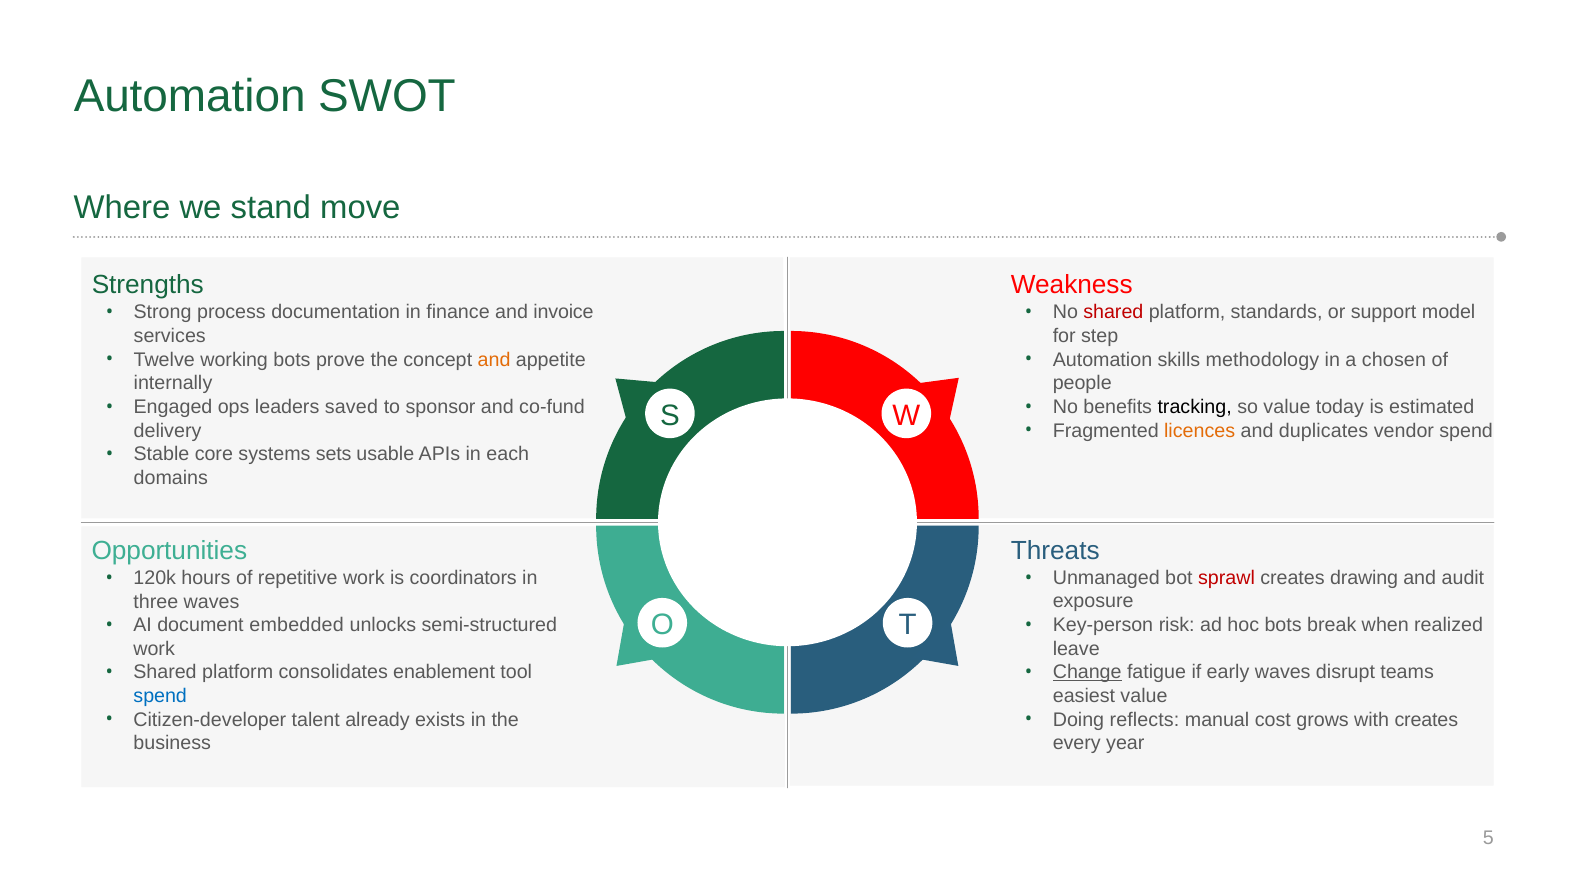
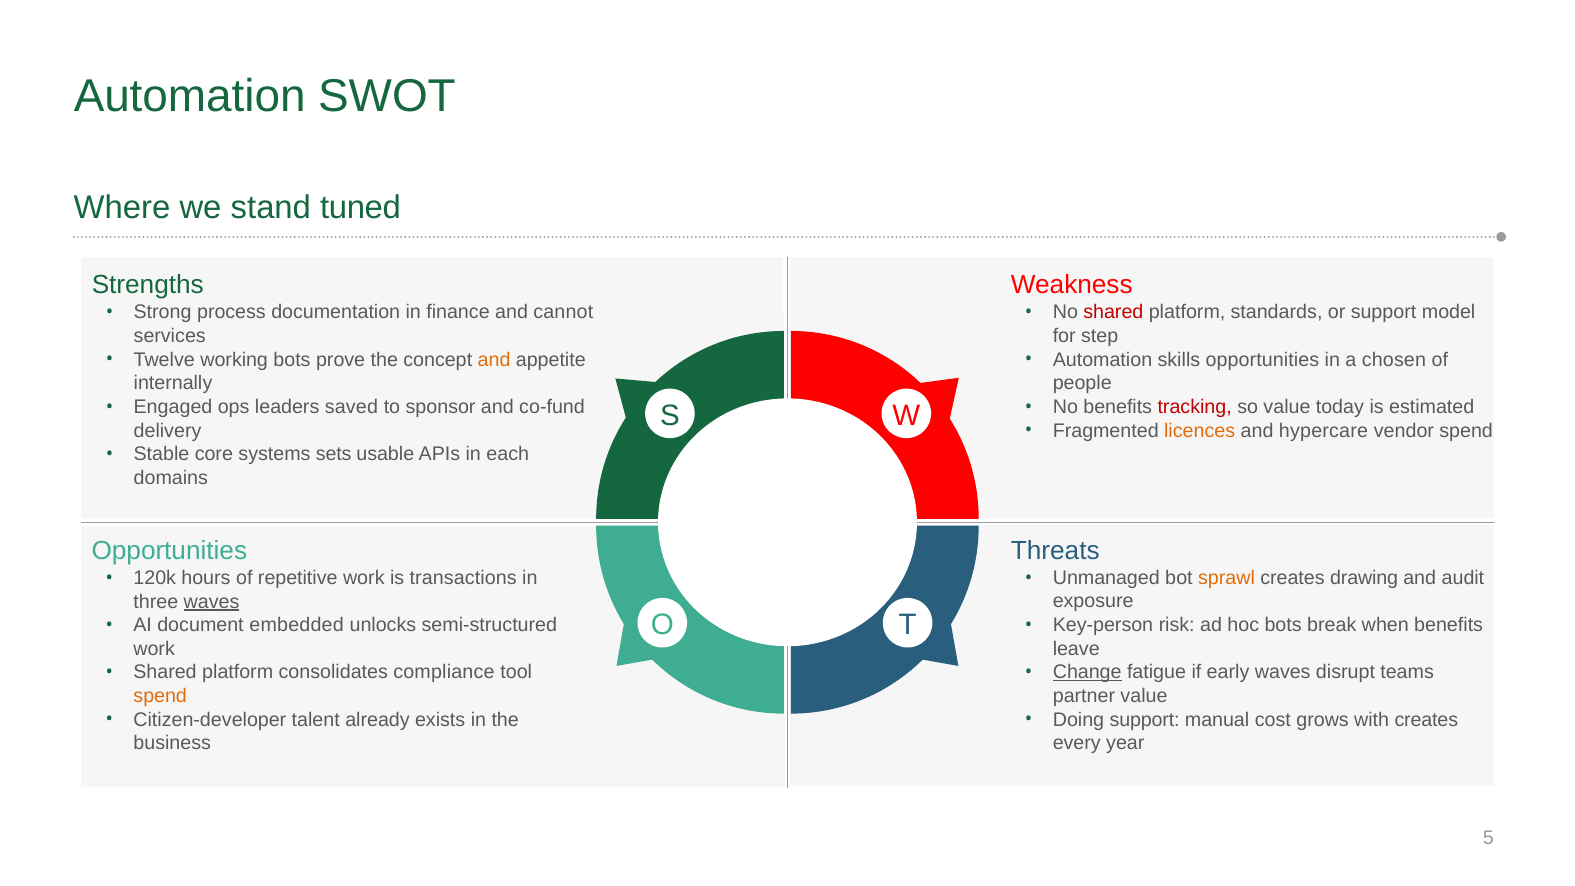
move: move -> tuned
invoice: invoice -> cannot
skills methodology: methodology -> opportunities
tracking colour: black -> red
duplicates: duplicates -> hypercare
coordinators: coordinators -> transactions
sprawl colour: red -> orange
waves at (211, 601) underline: none -> present
when realized: realized -> benefits
enablement: enablement -> compliance
spend at (160, 696) colour: blue -> orange
easiest: easiest -> partner
Doing reflects: reflects -> support
